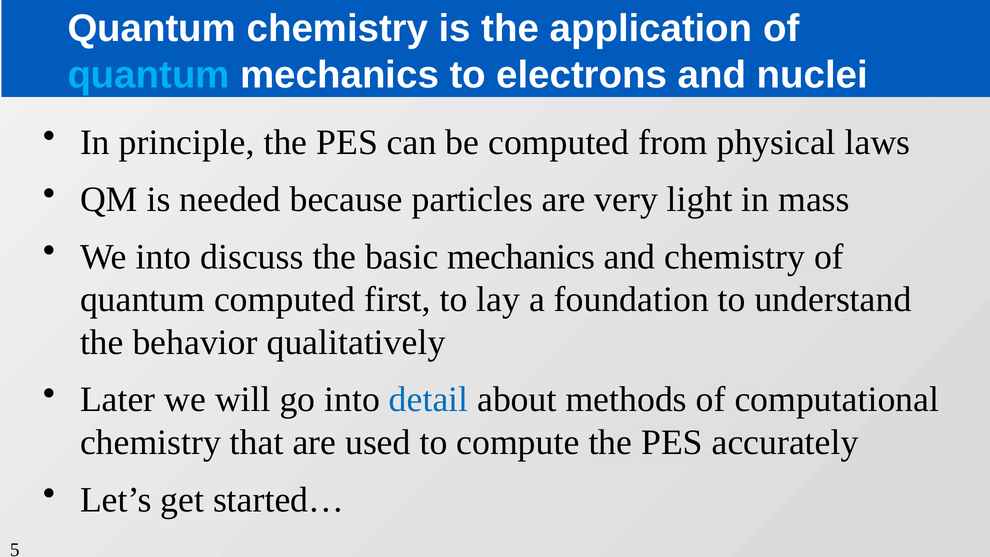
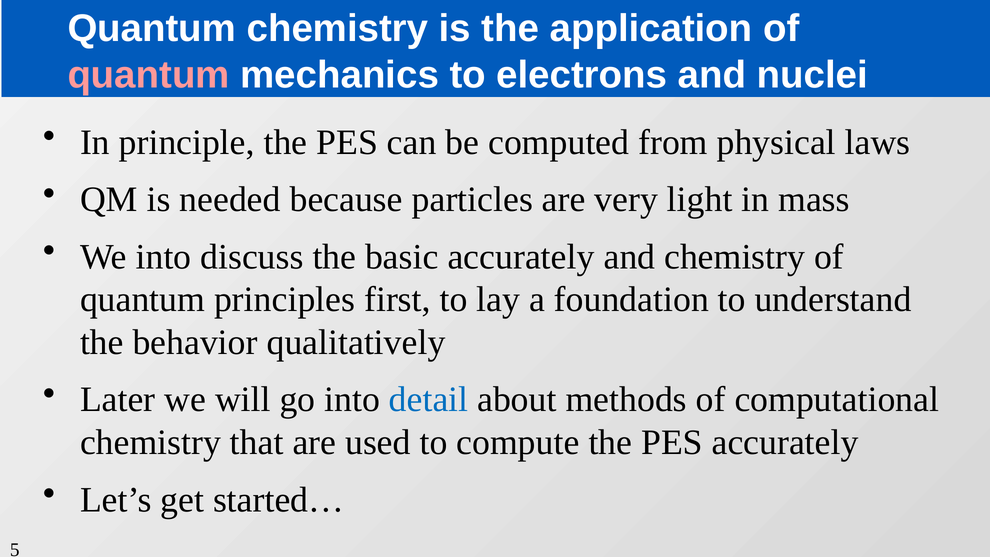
quantum at (149, 75) colour: light blue -> pink
basic mechanics: mechanics -> accurately
quantum computed: computed -> principles
